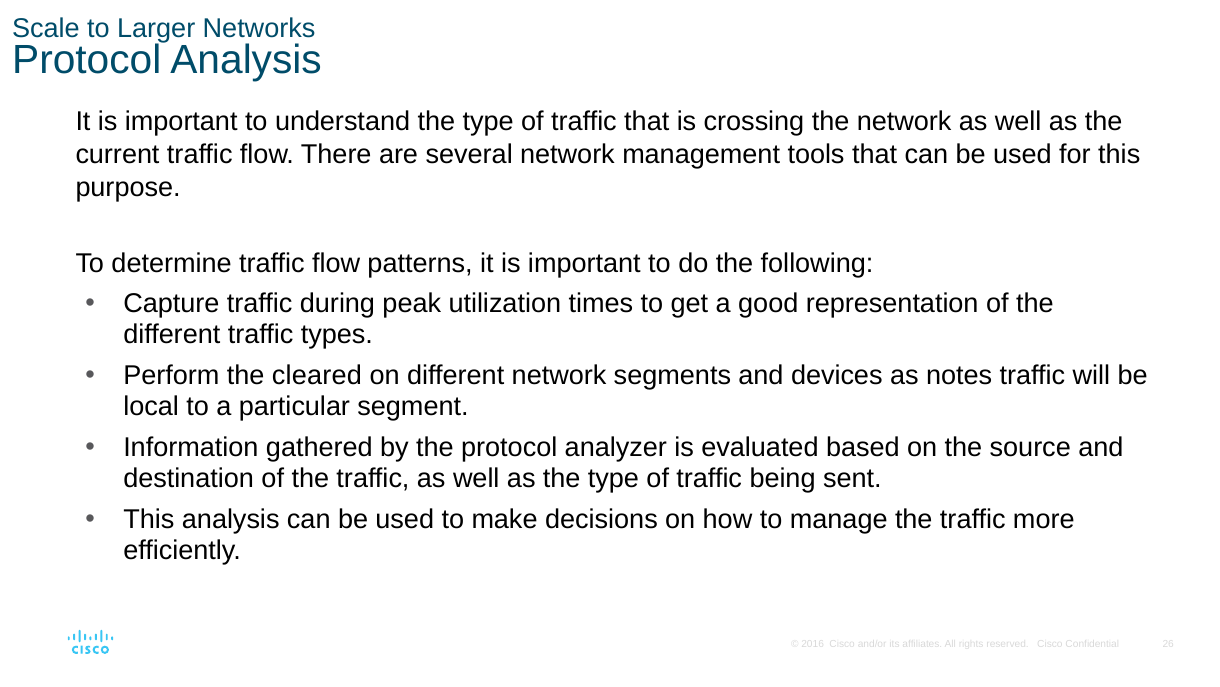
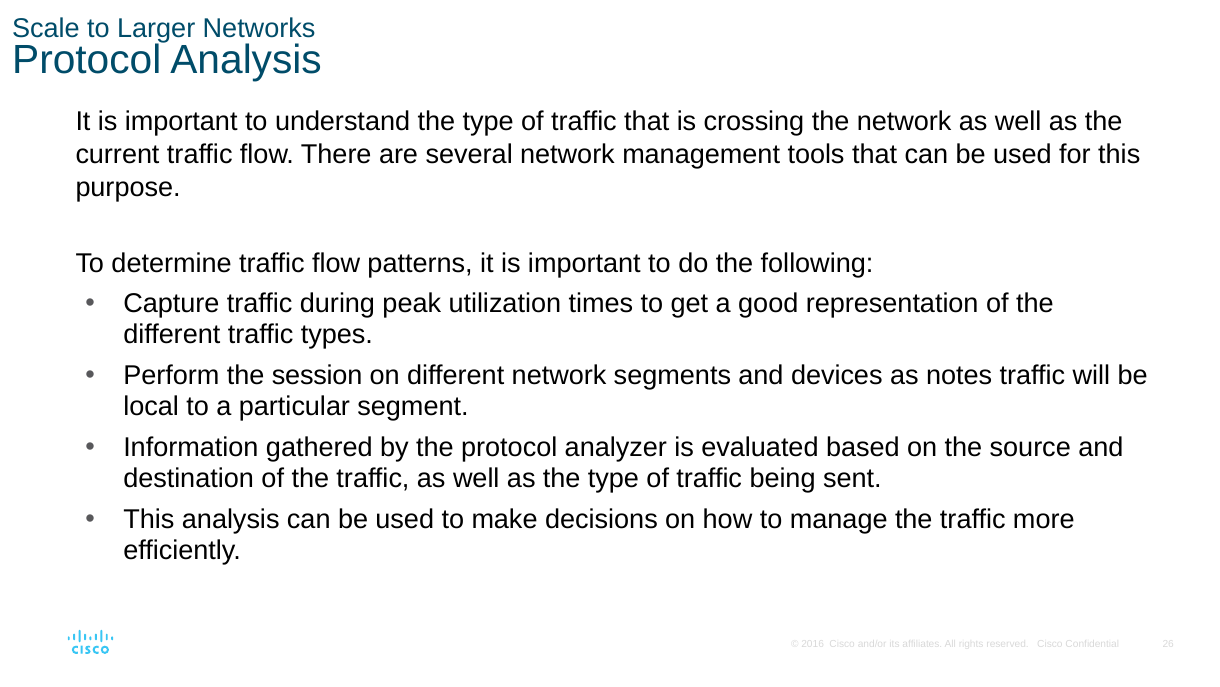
cleared: cleared -> session
